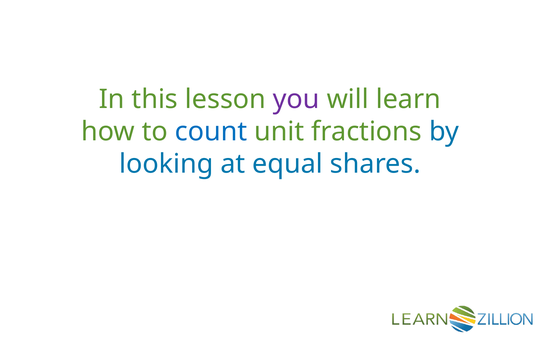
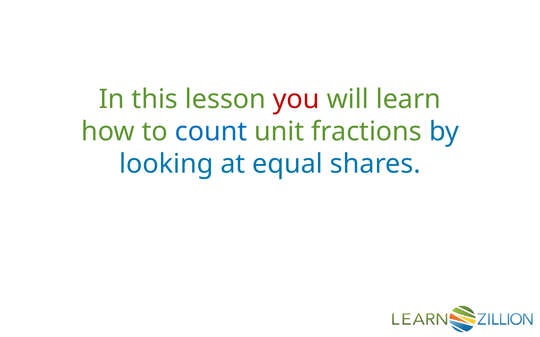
you colour: purple -> red
